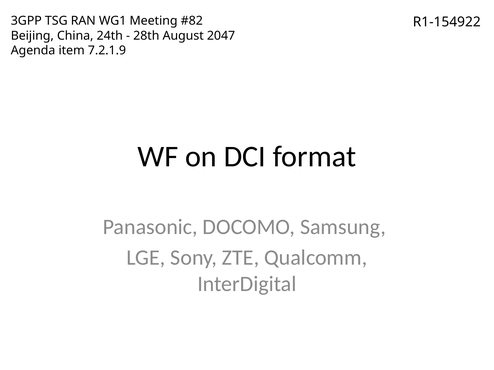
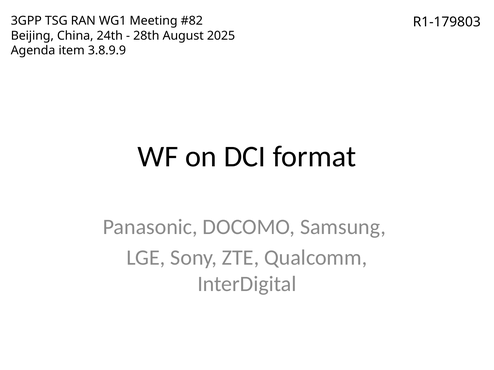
R1-154922: R1-154922 -> R1-179803
2047: 2047 -> 2025
7.2.1.9: 7.2.1.9 -> 3.8.9.9
